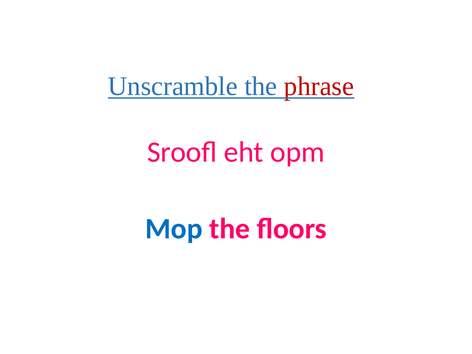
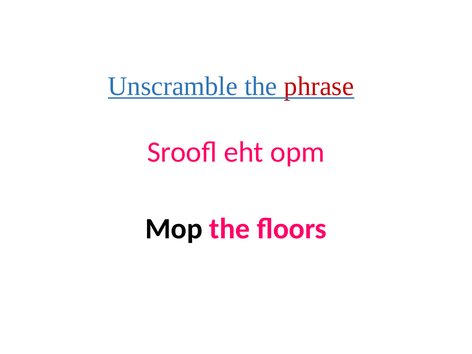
Mop colour: blue -> black
